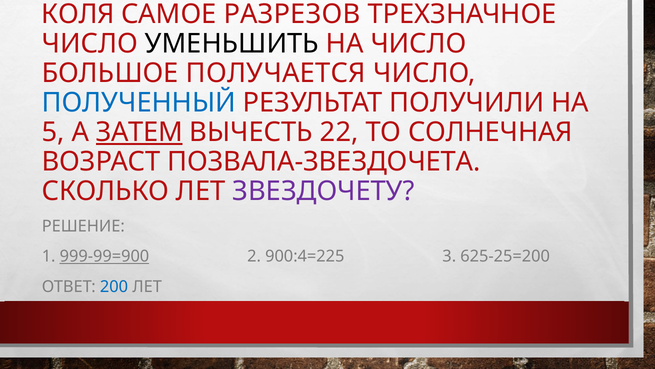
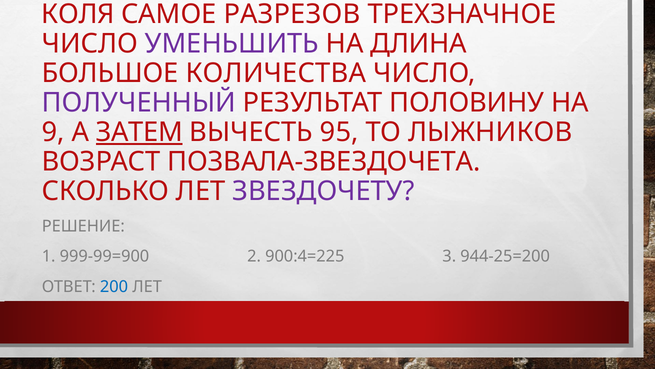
УМЕНЬШИТЬ colour: black -> purple
НА ЧИСЛО: ЧИСЛО -> ДЛИНА
ПОЛУЧАЕТСЯ: ПОЛУЧАЕТСЯ -> КОЛИЧЕСТВА
ПОЛУЧЕННЫЙ colour: blue -> purple
ПОЛУЧИЛИ: ПОЛУЧИЛИ -> ПОЛОВИНУ
5: 5 -> 9
22: 22 -> 95
СОЛНЕЧНАЯ: СОЛНЕЧНАЯ -> ЛЫЖНИКОВ
999-99=900 underline: present -> none
625-25=200: 625-25=200 -> 944-25=200
